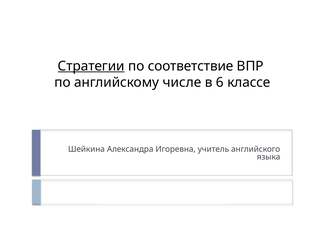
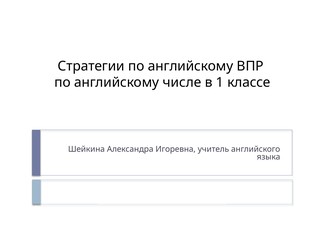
Стратегии underline: present -> none
соответствие at (191, 66): соответствие -> английскому
6: 6 -> 1
